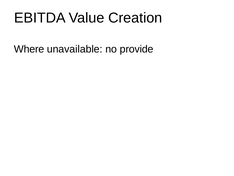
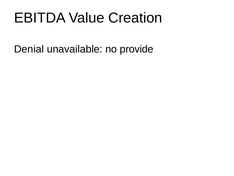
Where: Where -> Denial
